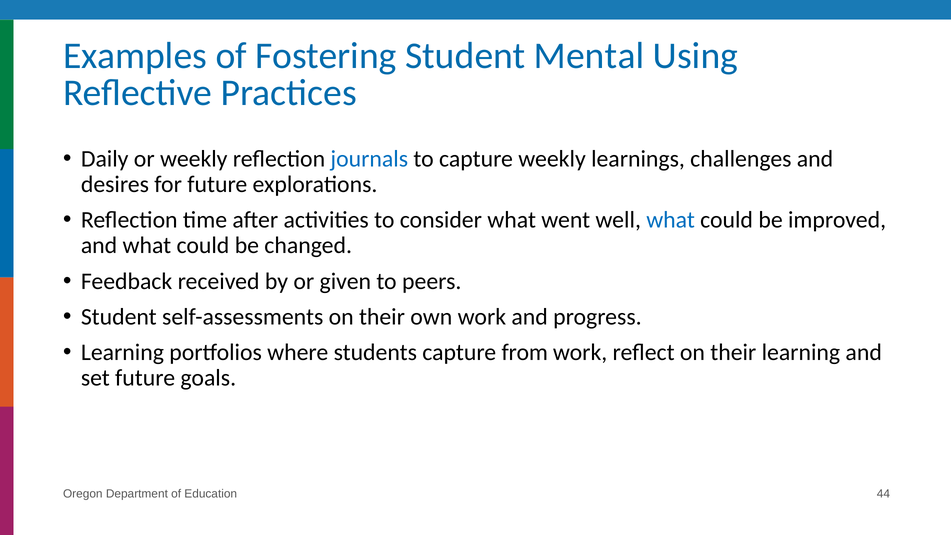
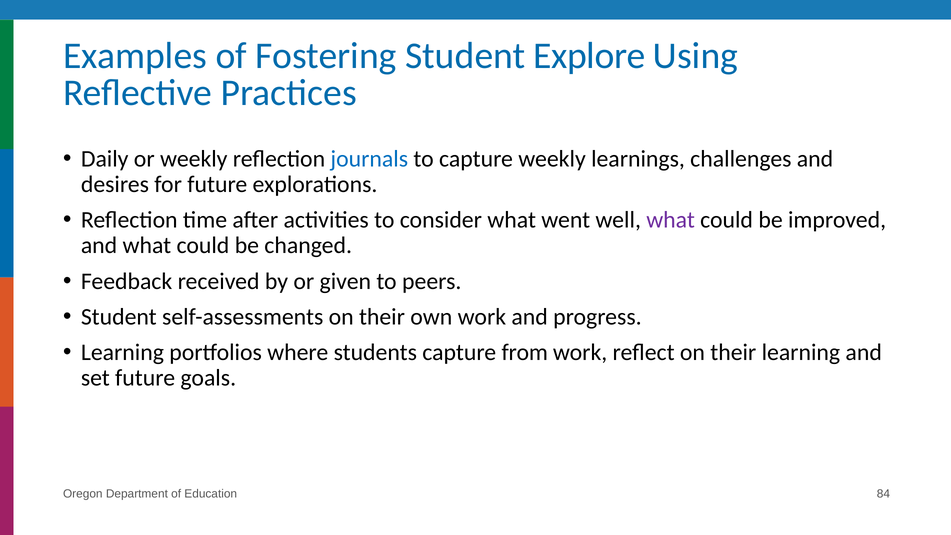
Mental: Mental -> Explore
what at (671, 220) colour: blue -> purple
44: 44 -> 84
